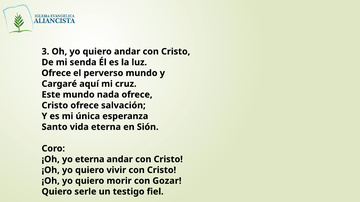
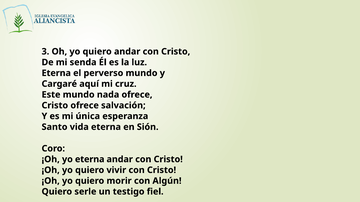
Ofrece at (56, 73): Ofrece -> Eterna
Gozar: Gozar -> Algún
